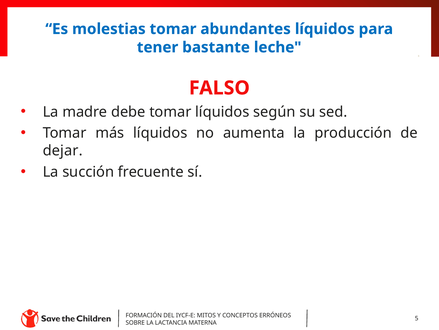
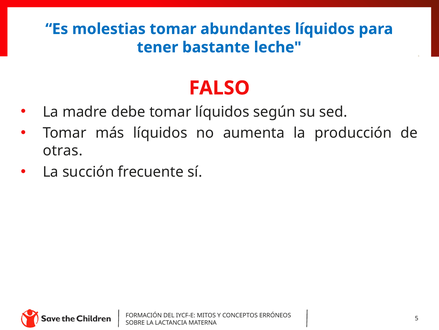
dejar: dejar -> otras
